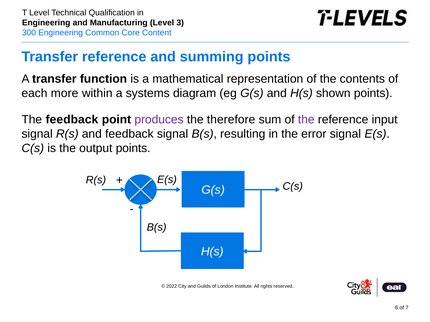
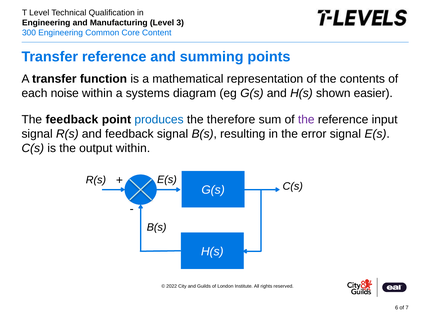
more: more -> noise
shown points: points -> easier
produces colour: purple -> blue
output points: points -> within
